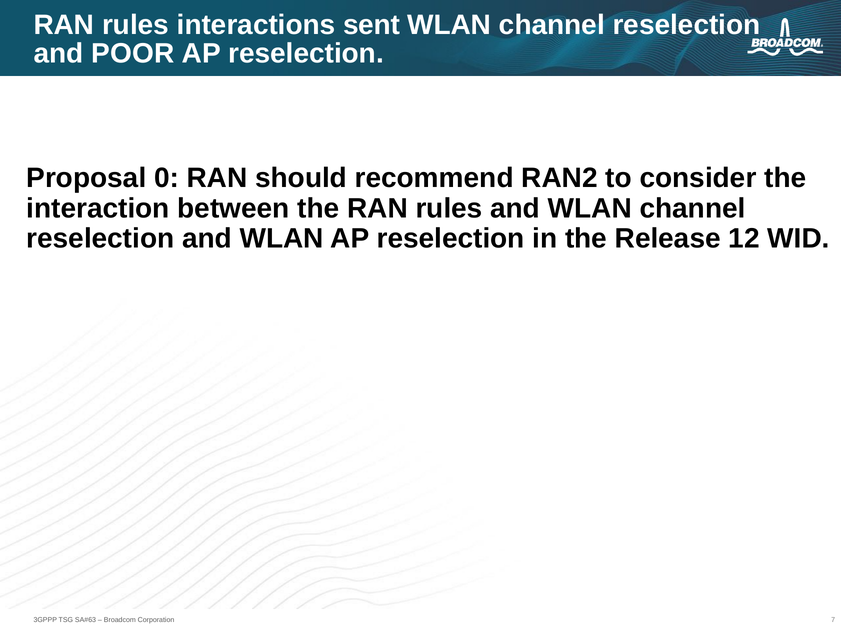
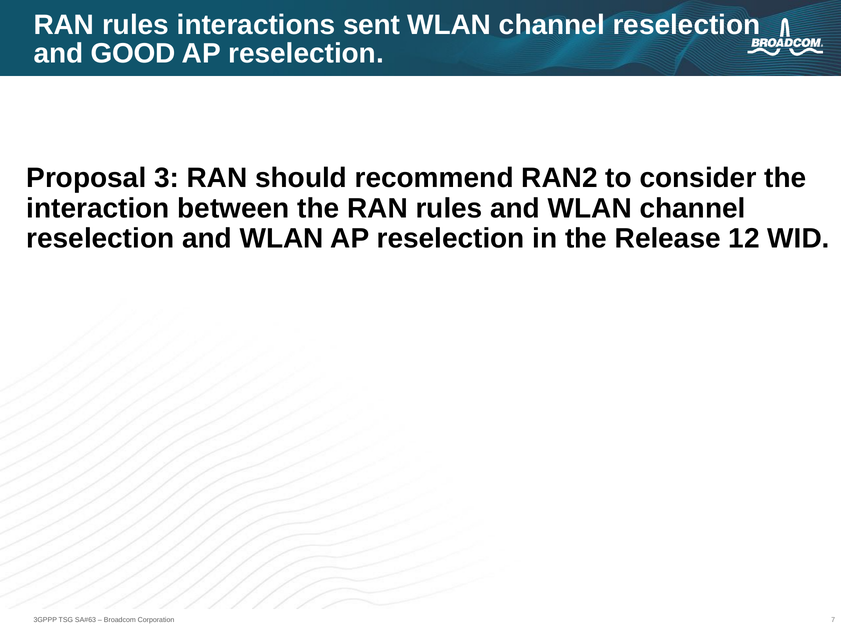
POOR: POOR -> GOOD
0: 0 -> 3
